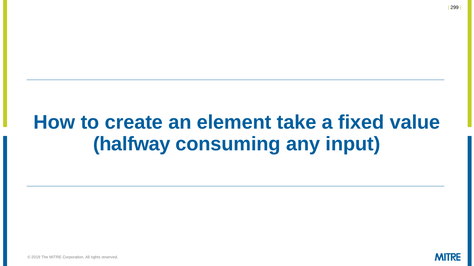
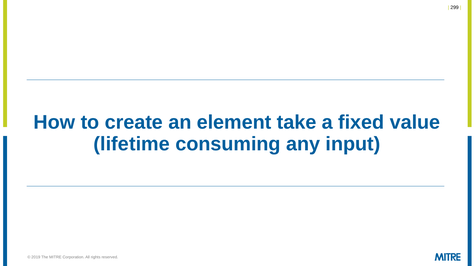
halfway: halfway -> lifetime
